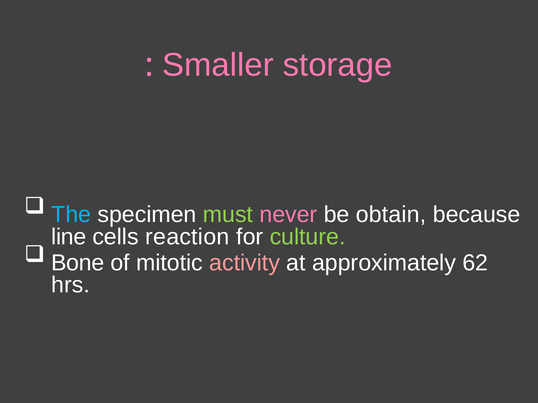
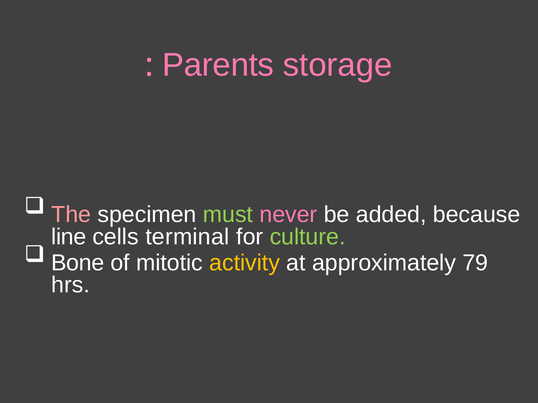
Smaller: Smaller -> Parents
The colour: light blue -> pink
obtain: obtain -> added
reaction: reaction -> terminal
activity colour: pink -> yellow
62: 62 -> 79
